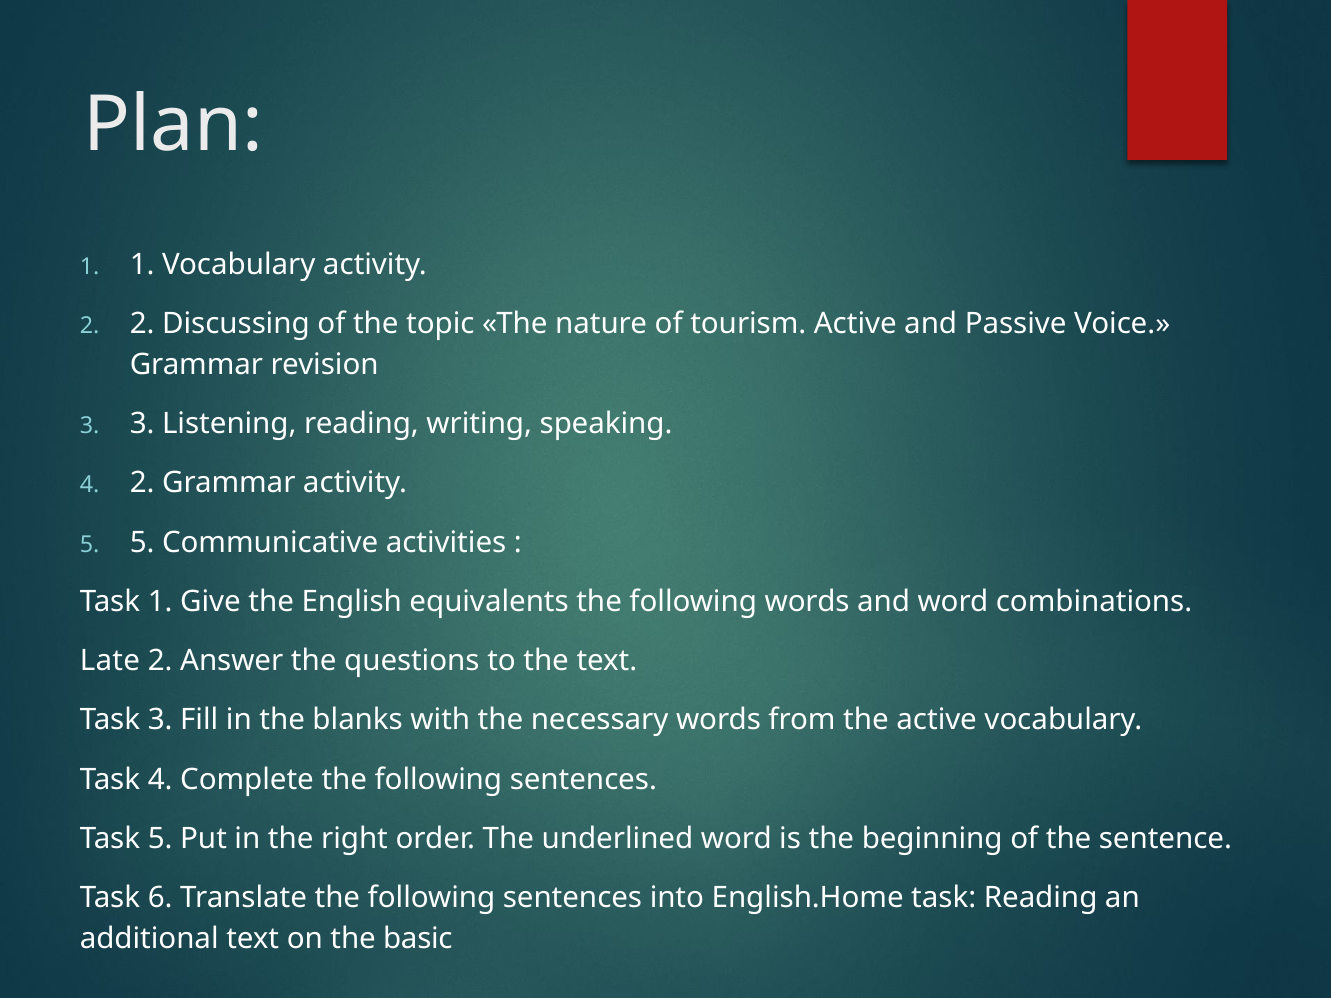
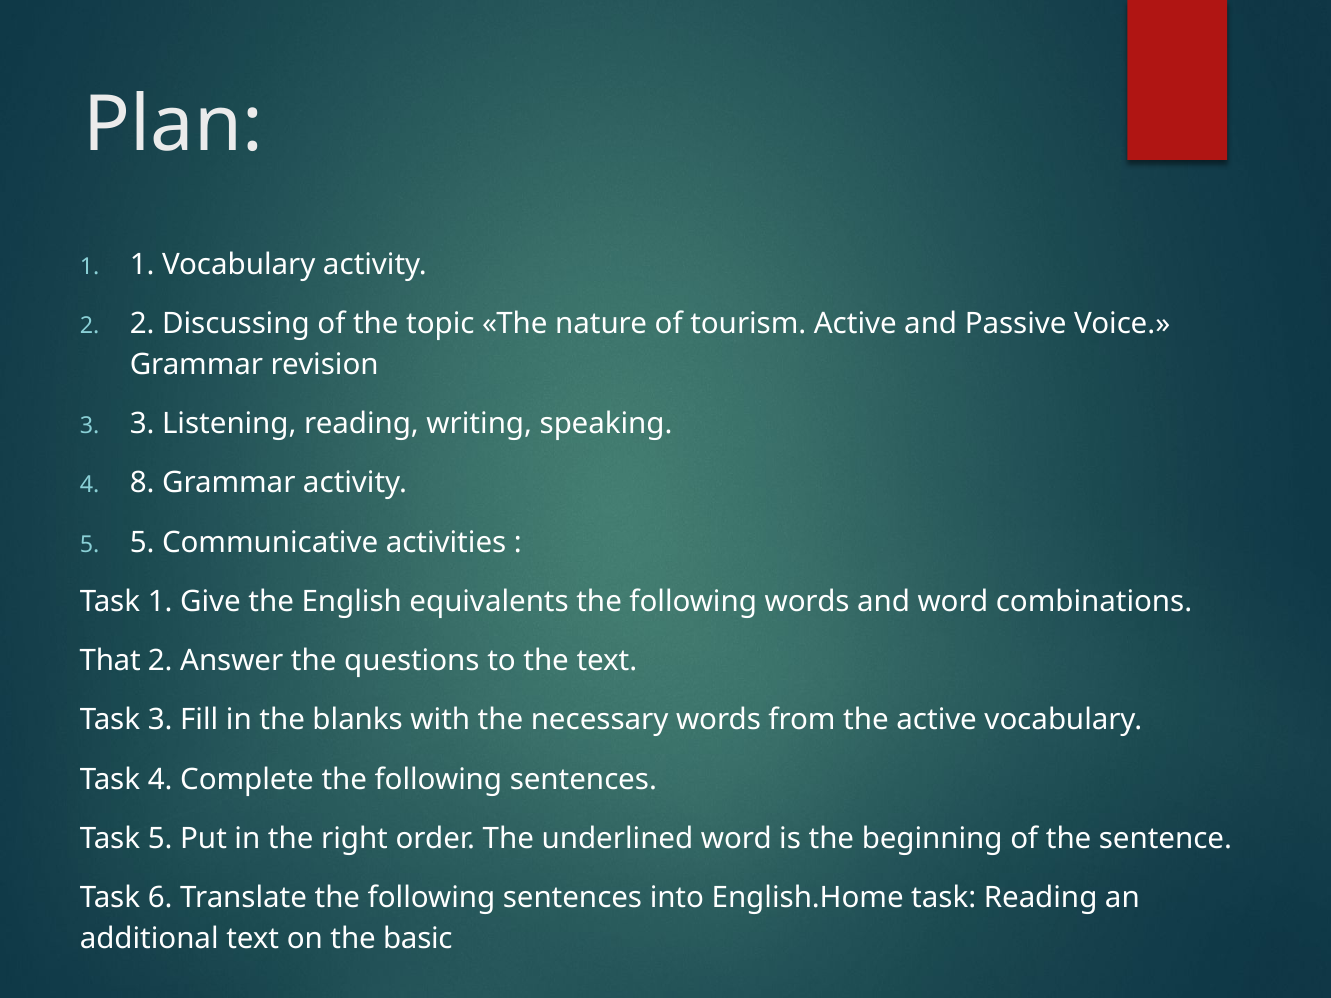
4 2: 2 -> 8
Late: Late -> That
